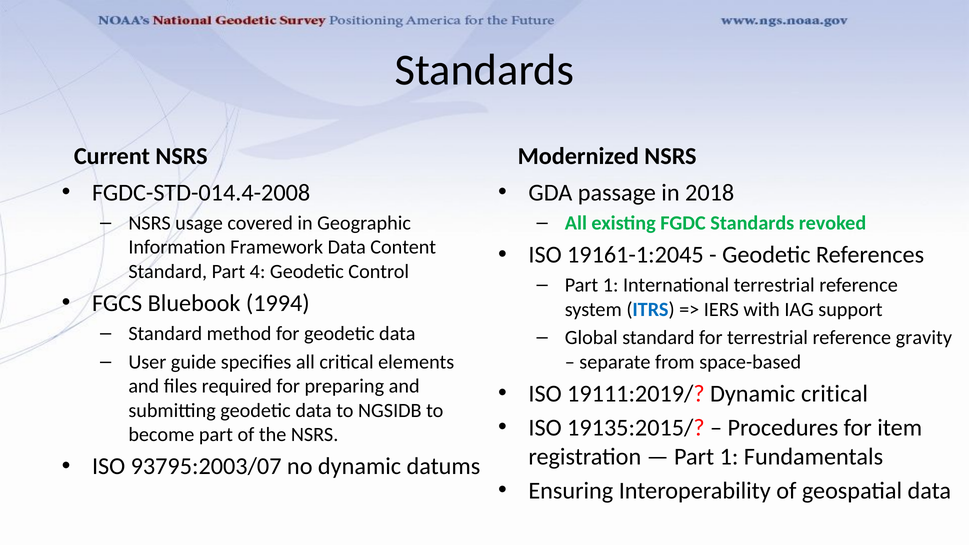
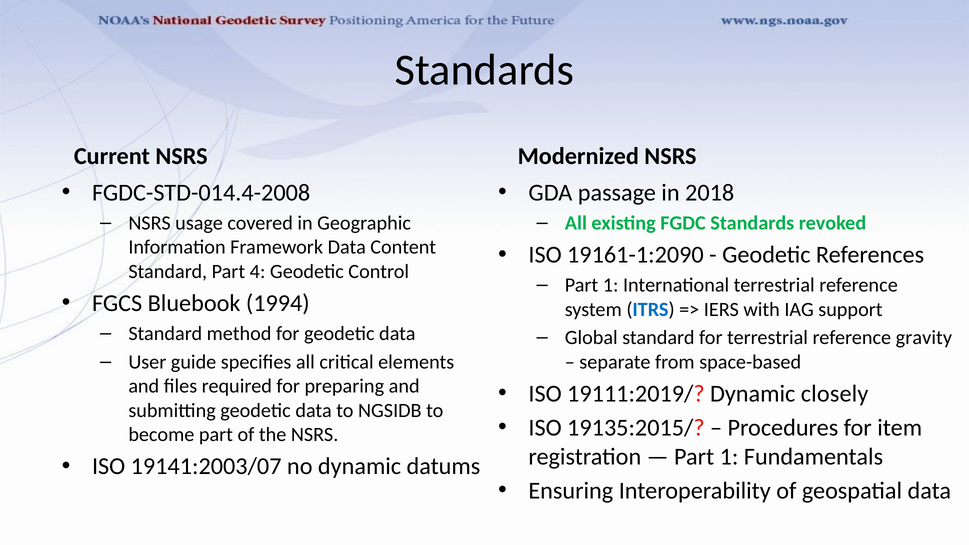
19161-1:2045: 19161-1:2045 -> 19161-1:2090
Dynamic critical: critical -> closely
93795:2003/07: 93795:2003/07 -> 19141:2003/07
